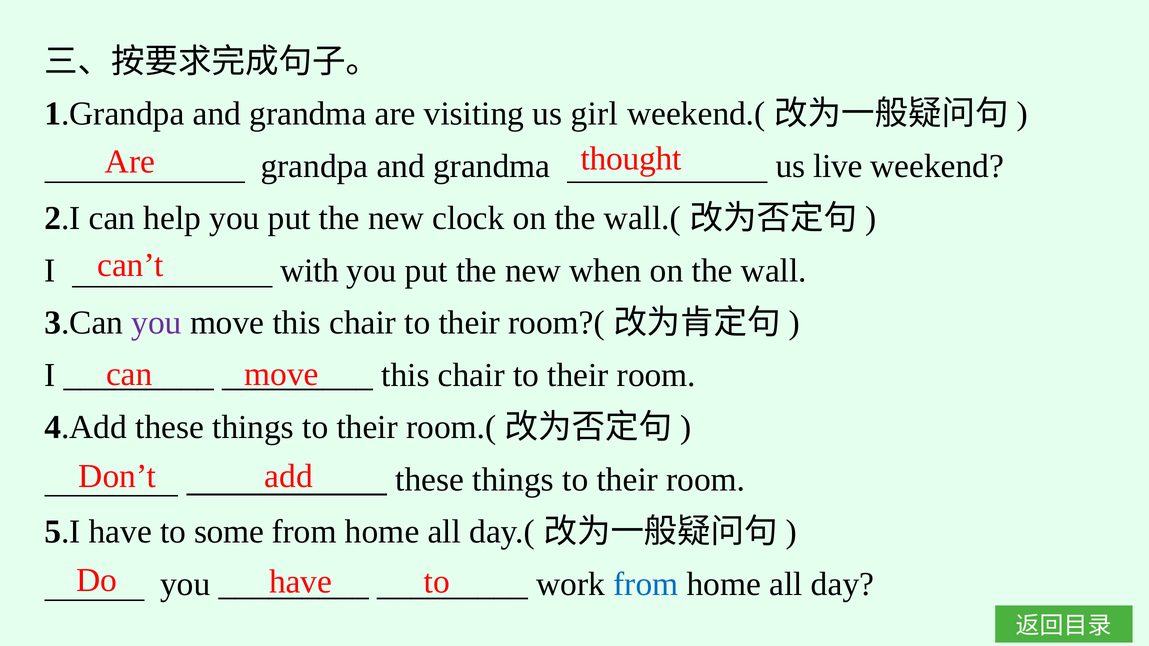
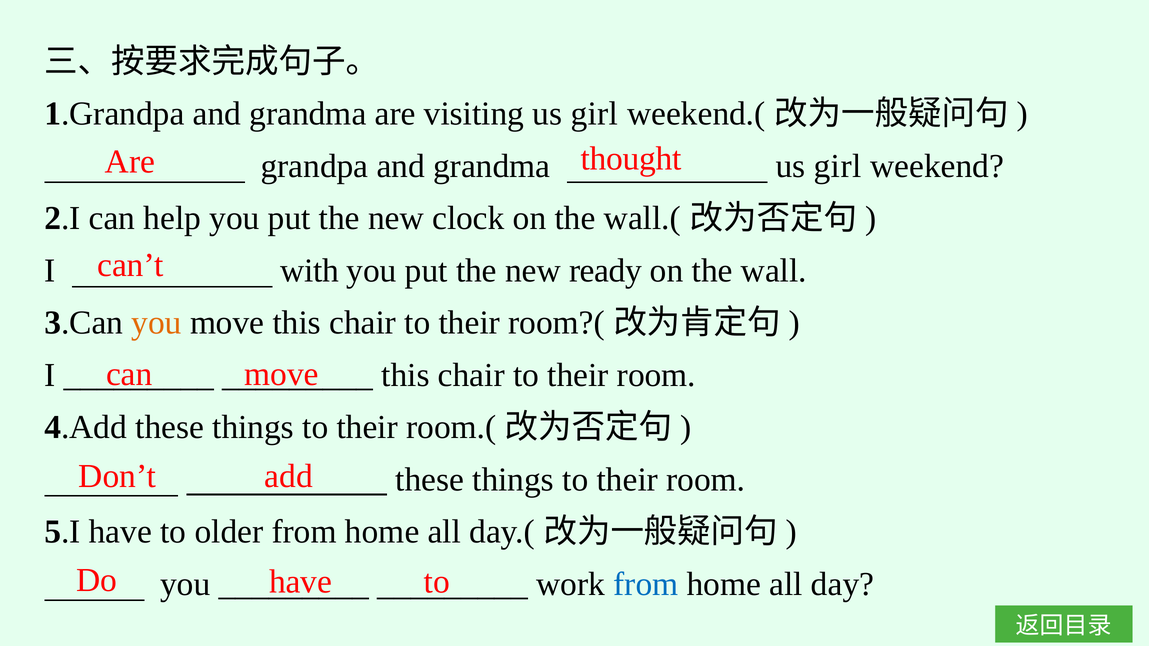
grandma us live: live -> girl
when: when -> ready
you at (157, 323) colour: purple -> orange
some: some -> older
